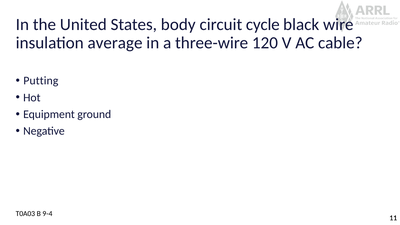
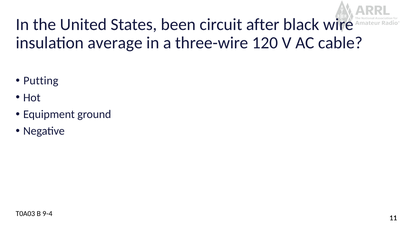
body: body -> been
cycle: cycle -> after
